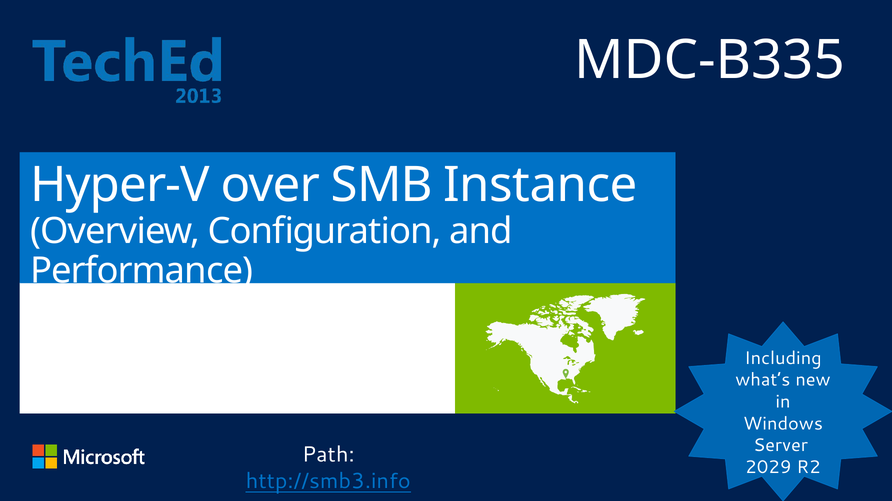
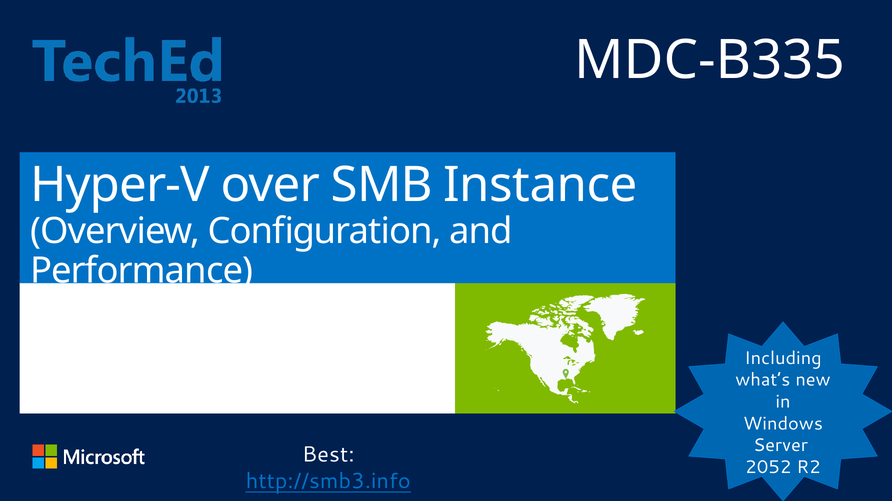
Path: Path -> Best
2029: 2029 -> 2052
